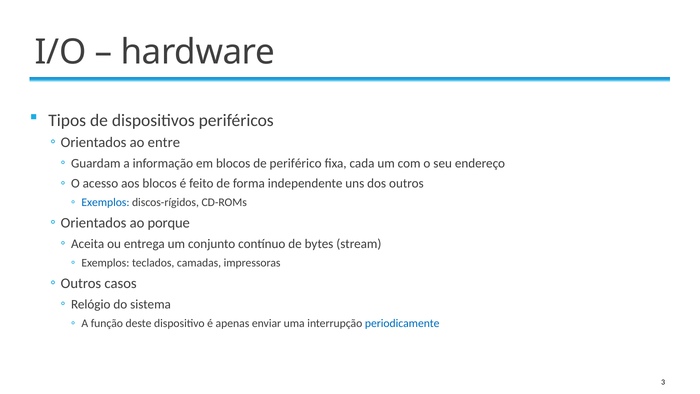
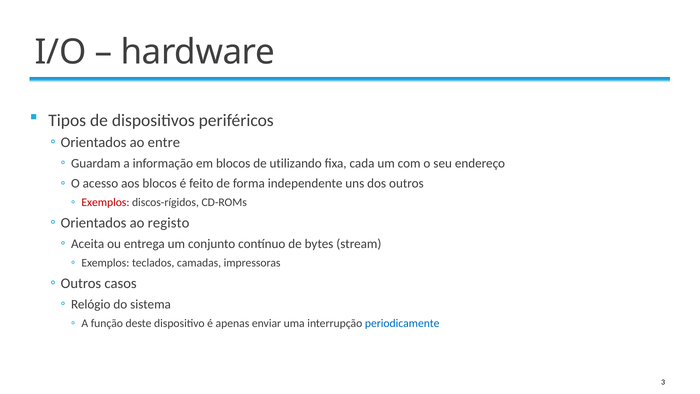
periférico: periférico -> utilizando
Exemplos at (105, 202) colour: blue -> red
porque: porque -> registo
